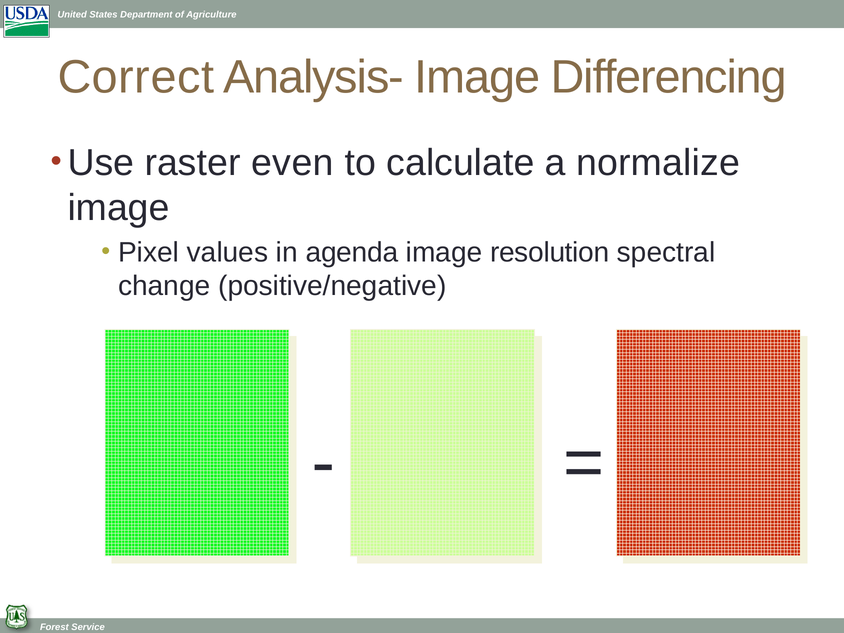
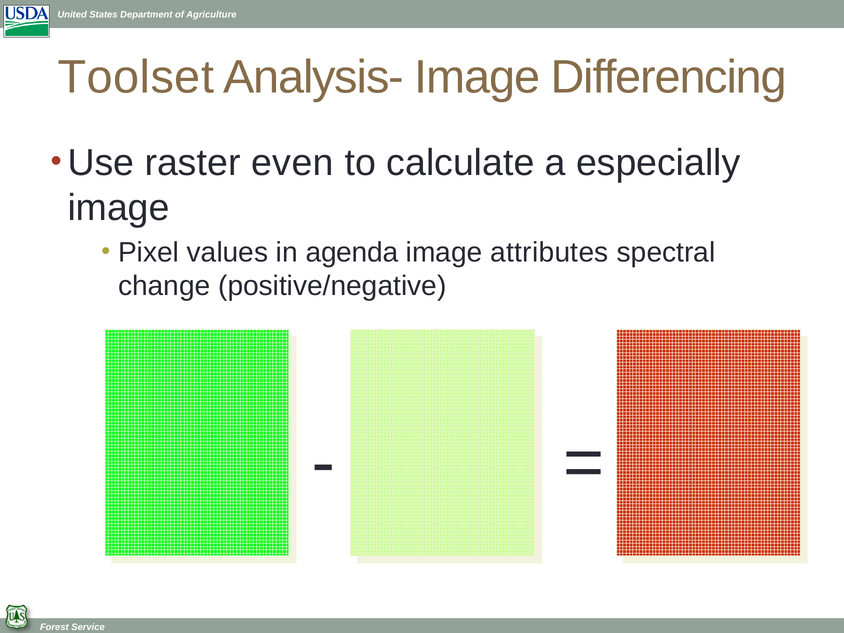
Correct: Correct -> Toolset
normalize: normalize -> especially
resolution: resolution -> attributes
